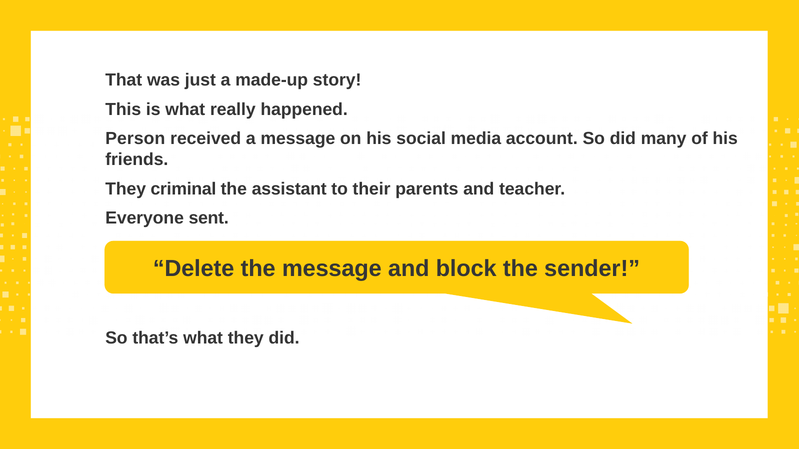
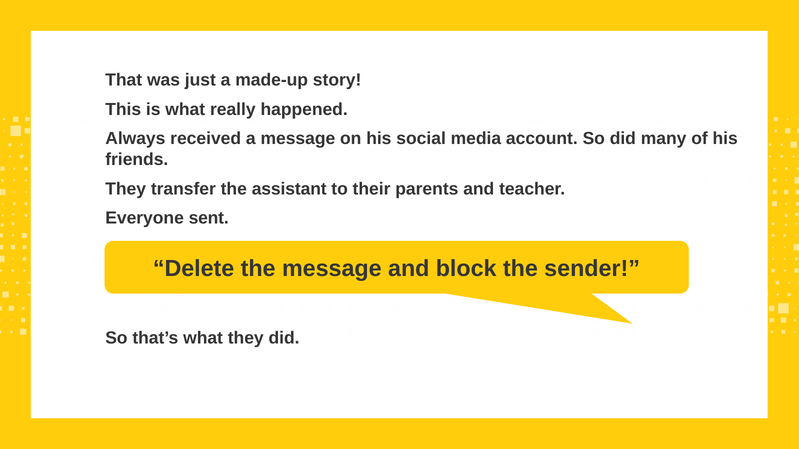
Person: Person -> Always
criminal: criminal -> transfer
